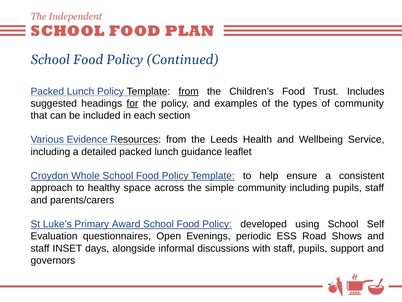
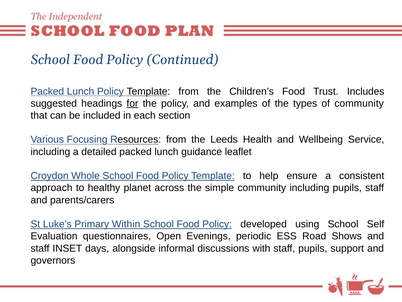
from at (189, 91) underline: present -> none
Evidence: Evidence -> Focusing
space: space -> planet
Award: Award -> Within
